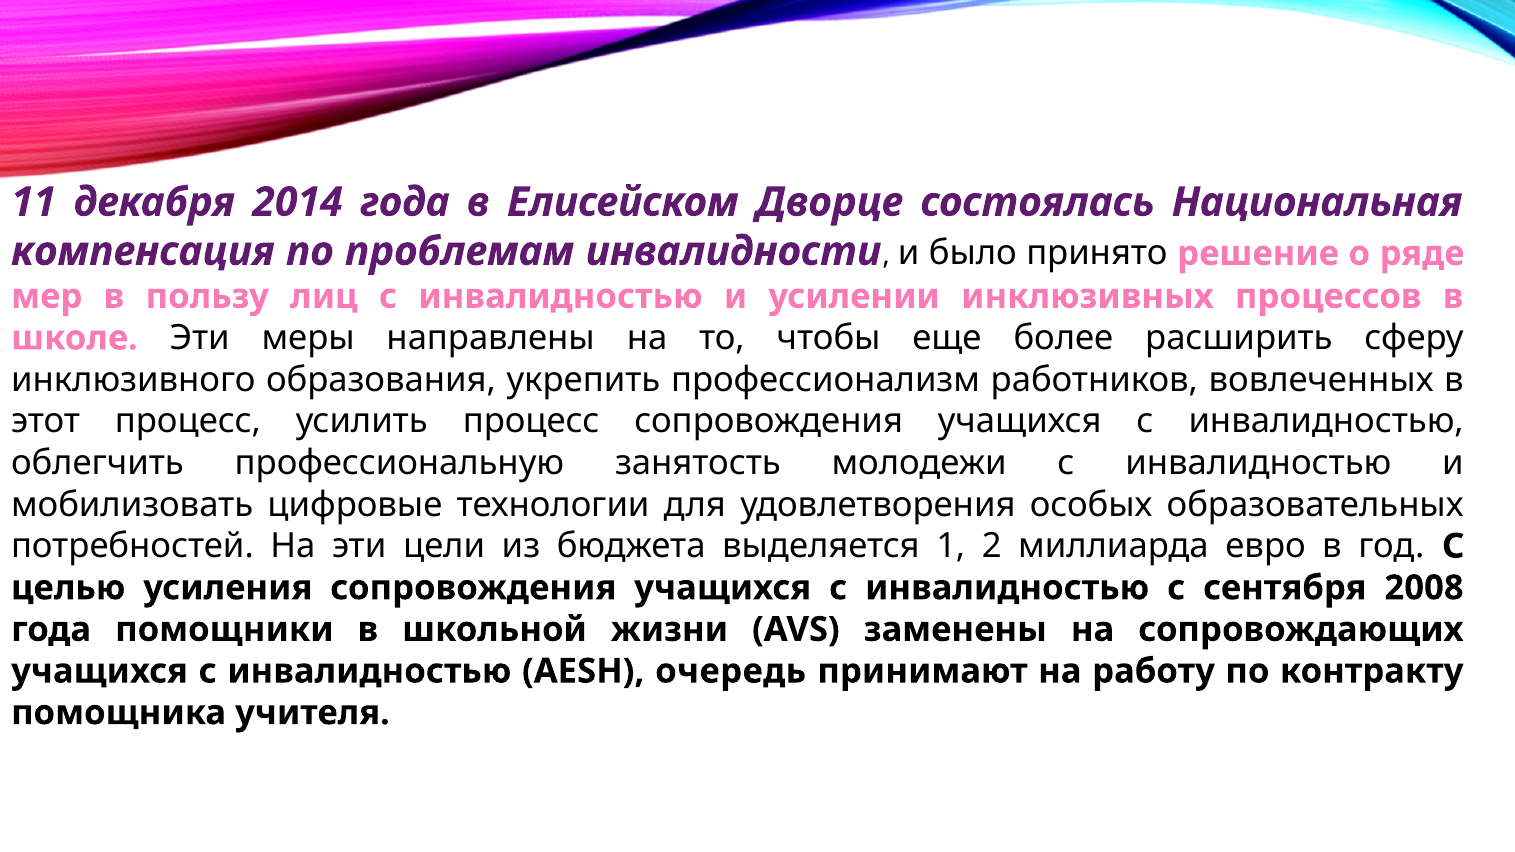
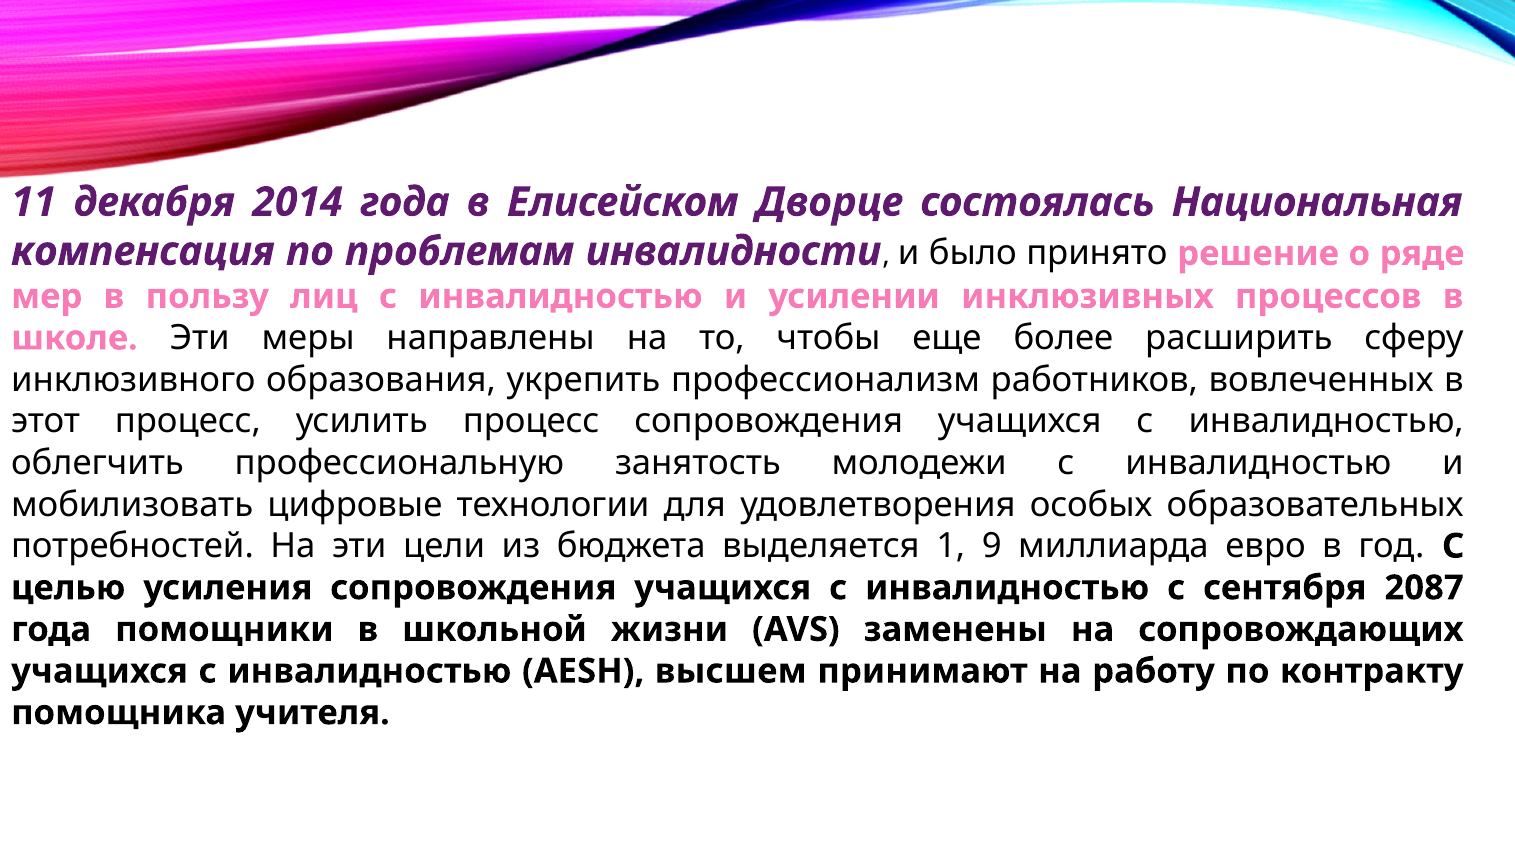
2: 2 -> 9
2008: 2008 -> 2087
очередь: очередь -> высшем
